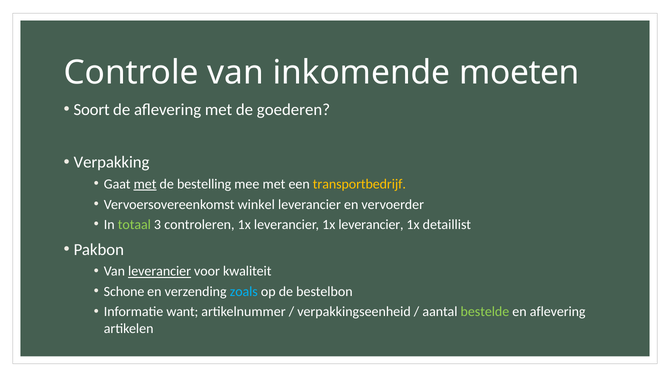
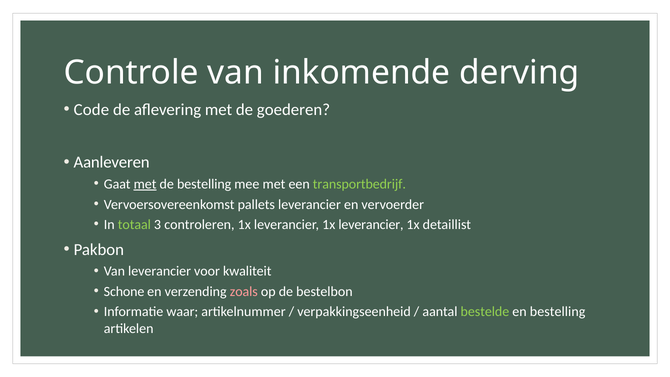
moeten: moeten -> derving
Soort: Soort -> Code
Verpakking: Verpakking -> Aanleveren
transportbedrijf colour: yellow -> light green
winkel: winkel -> pallets
leverancier at (160, 271) underline: present -> none
zoals colour: light blue -> pink
want: want -> waar
en aflevering: aflevering -> bestelling
